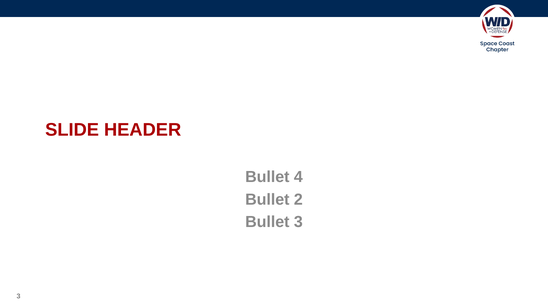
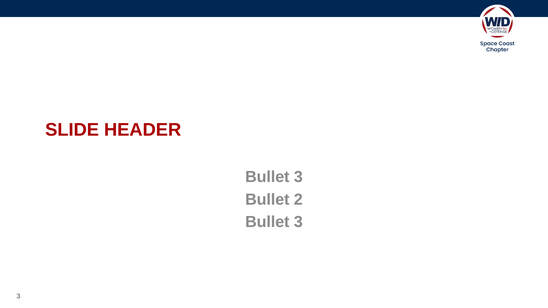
4 at (298, 177): 4 -> 3
